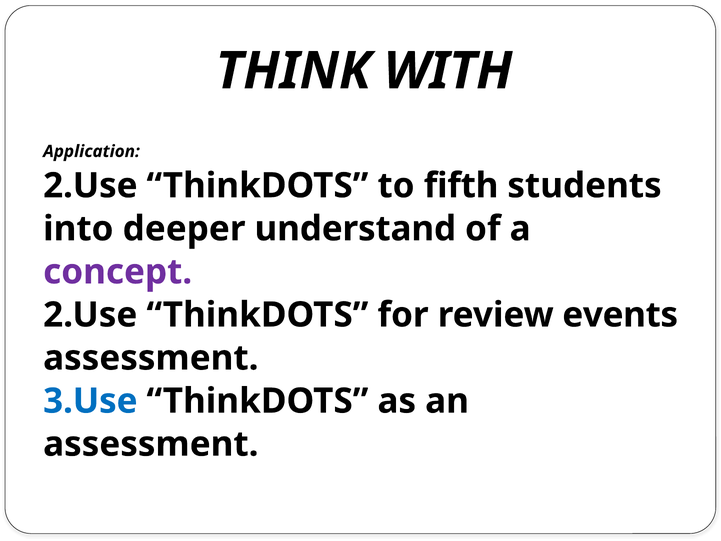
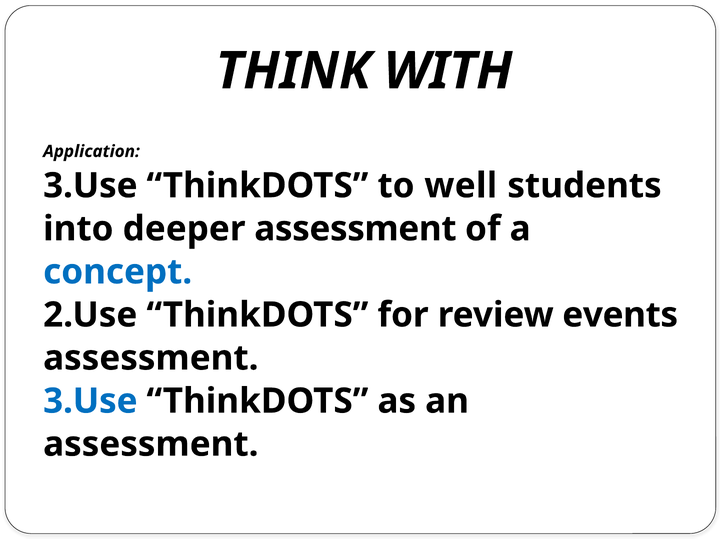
2.Use at (90, 186): 2.Use -> 3.Use
fifth: fifth -> well
deeper understand: understand -> assessment
concept colour: purple -> blue
